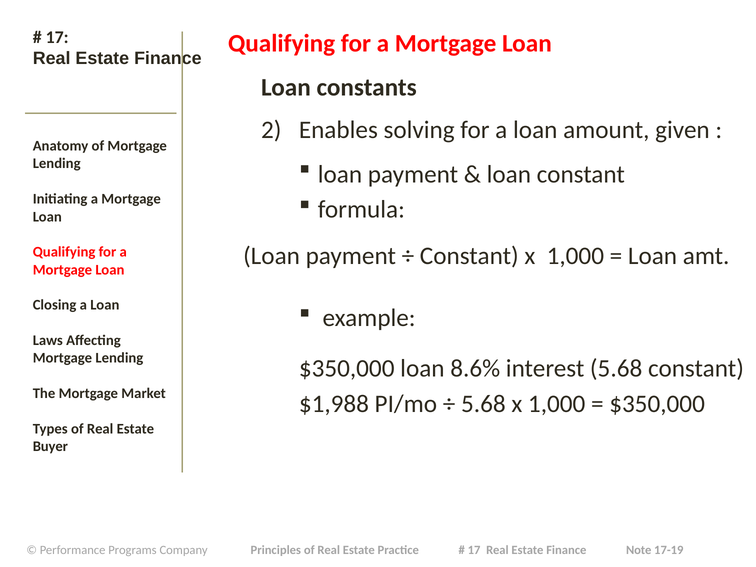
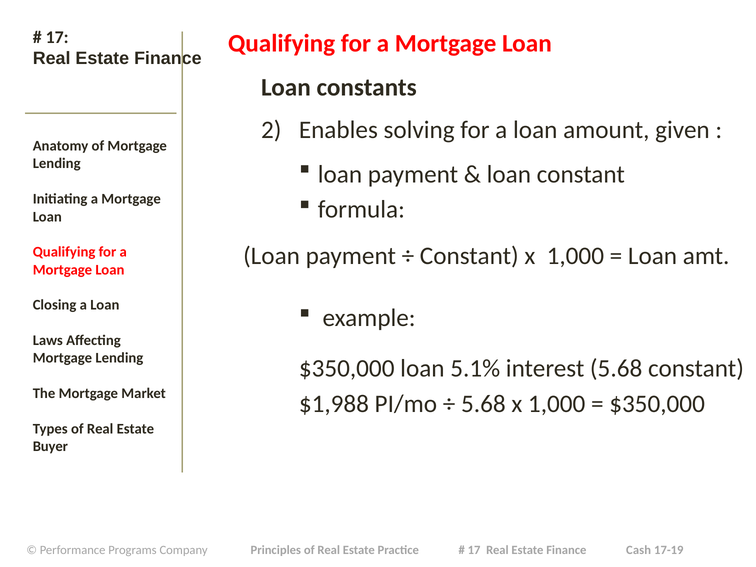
8.6%: 8.6% -> 5.1%
Note: Note -> Cash
